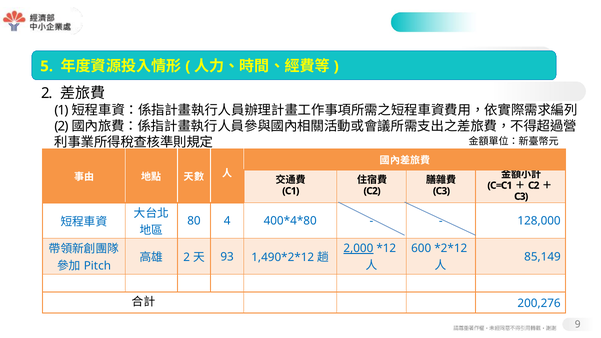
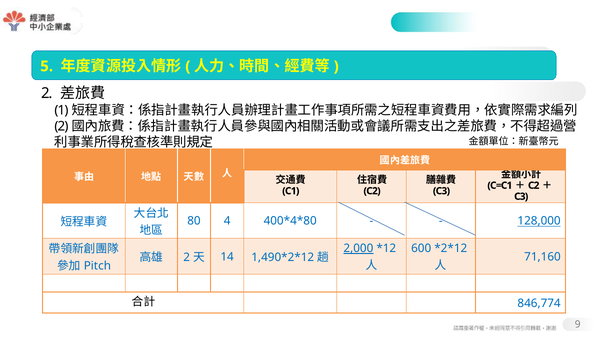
128,000 underline: none -> present
93: 93 -> 14
85,149: 85,149 -> 71,160
200,276: 200,276 -> 846,774
